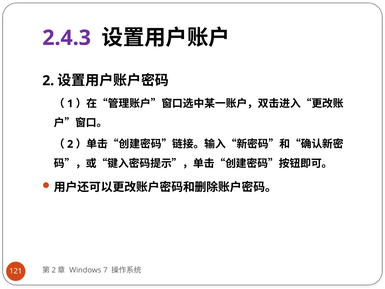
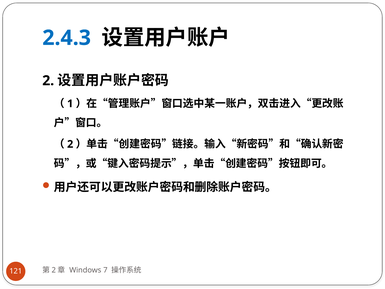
2.4.3 colour: purple -> blue
